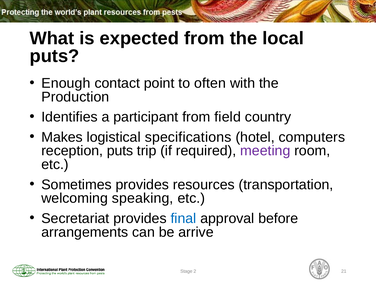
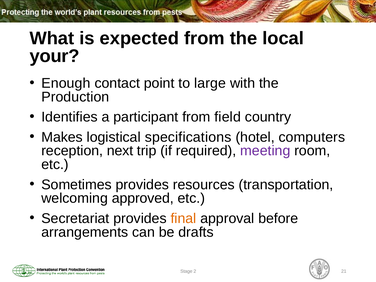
puts at (54, 56): puts -> your
often: often -> large
reception puts: puts -> next
speaking: speaking -> approved
final colour: blue -> orange
arrive: arrive -> drafts
